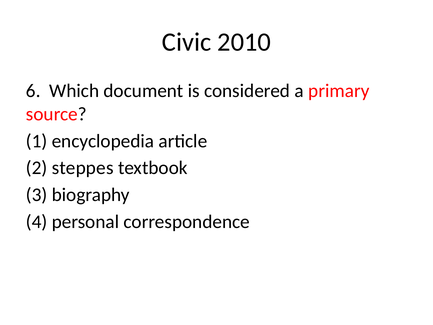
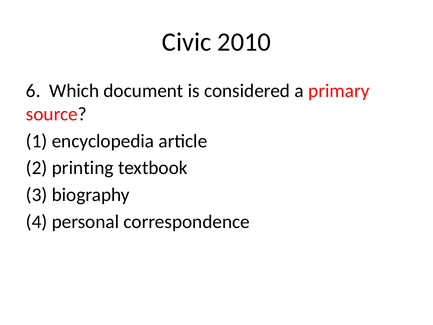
steppes: steppes -> printing
